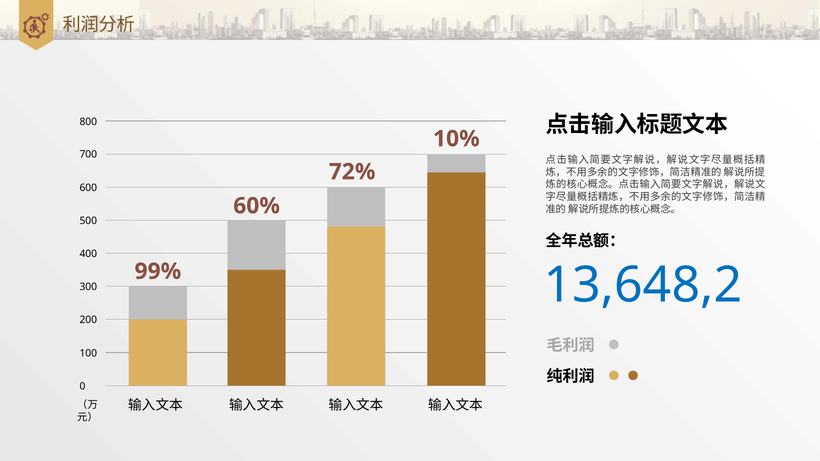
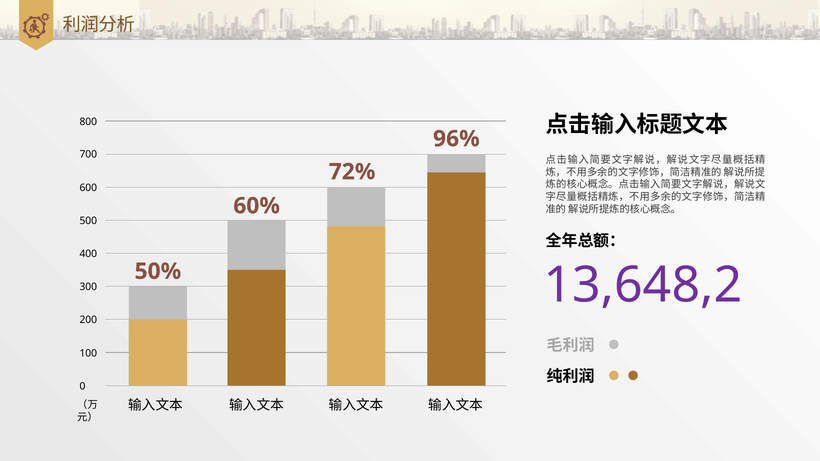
10%: 10% -> 96%
99%: 99% -> 50%
13,648,2 colour: blue -> purple
